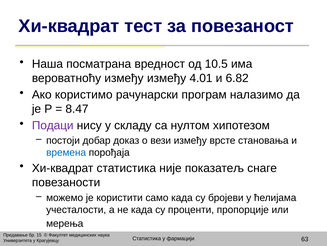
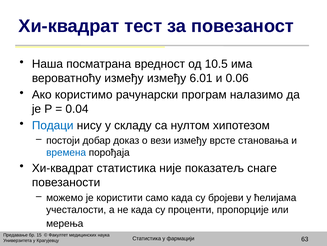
4.01: 4.01 -> 6.01
6.82: 6.82 -> 0.06
8.47: 8.47 -> 0.04
Подаци colour: purple -> blue
